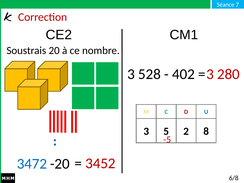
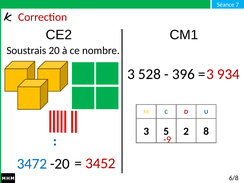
402: 402 -> 396
280: 280 -> 934
-5: -5 -> -9
